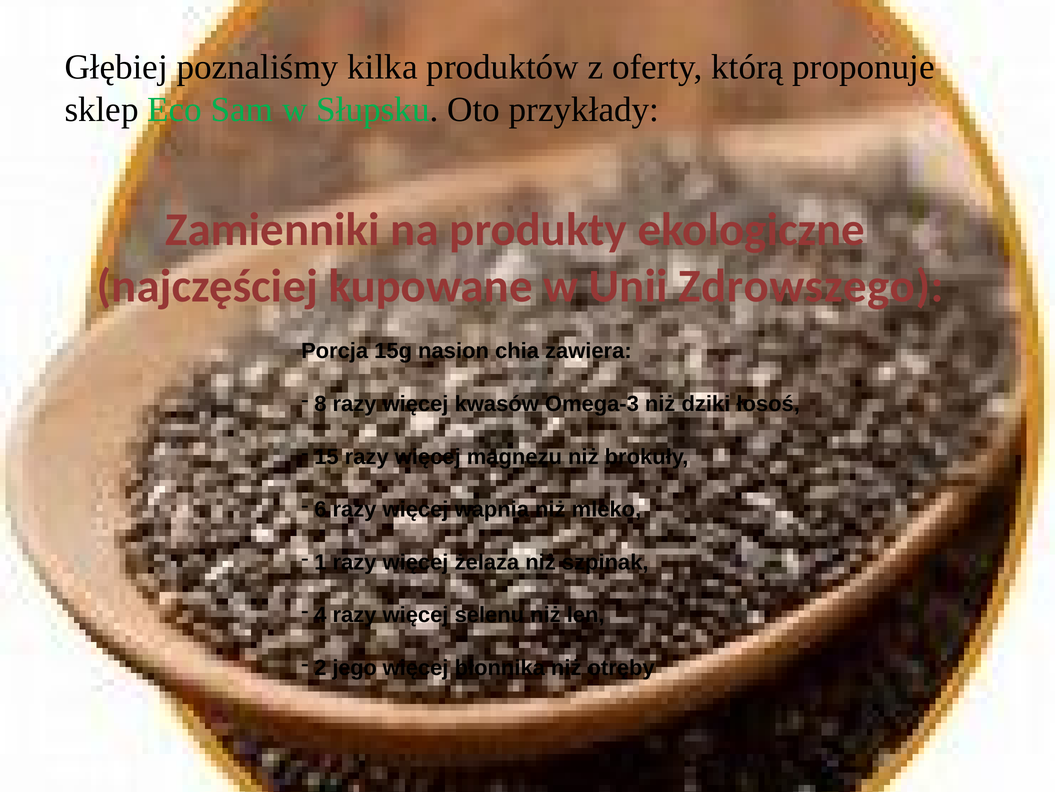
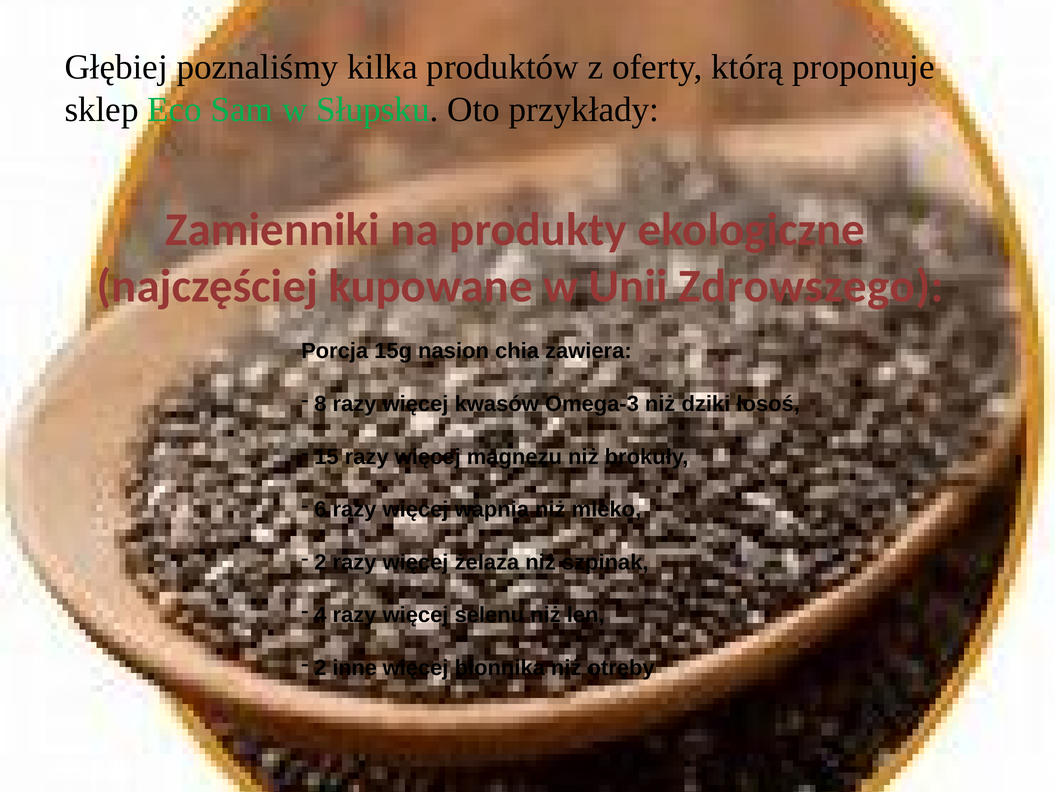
1 at (320, 562): 1 -> 2
jego: jego -> inne
